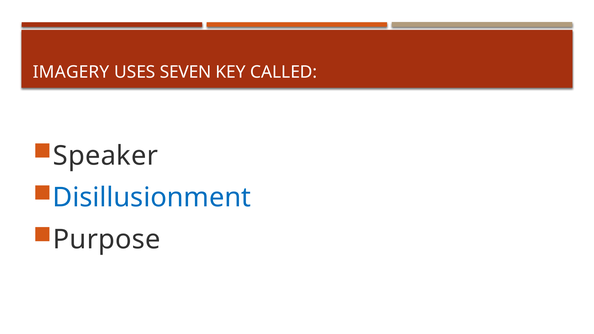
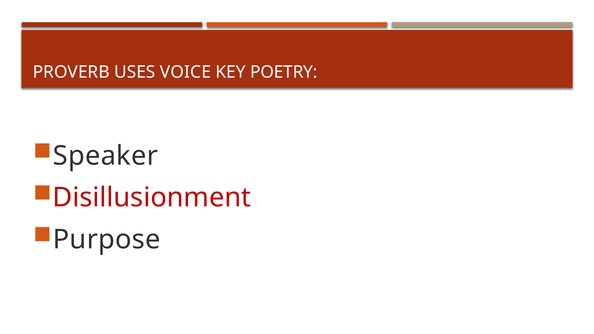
IMAGERY: IMAGERY -> PROVERB
SEVEN: SEVEN -> VOICE
CALLED: CALLED -> POETRY
Disillusionment colour: blue -> red
